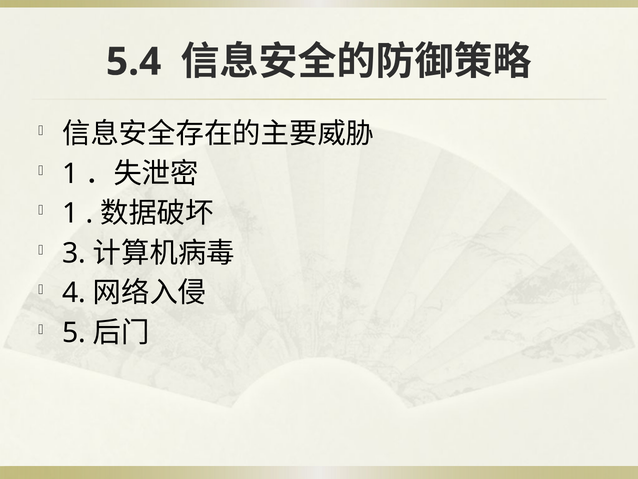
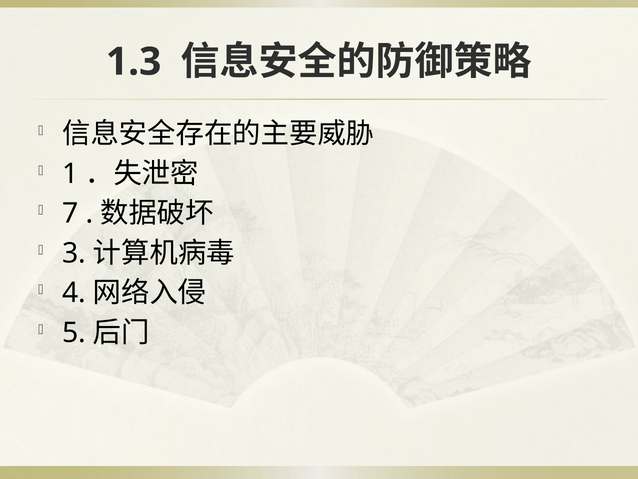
5.4: 5.4 -> 1.3
1 at (70, 213): 1 -> 7
